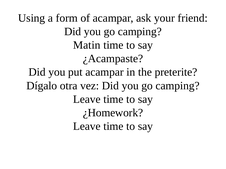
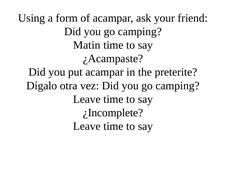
¿Homework: ¿Homework -> ¿Incomplete
